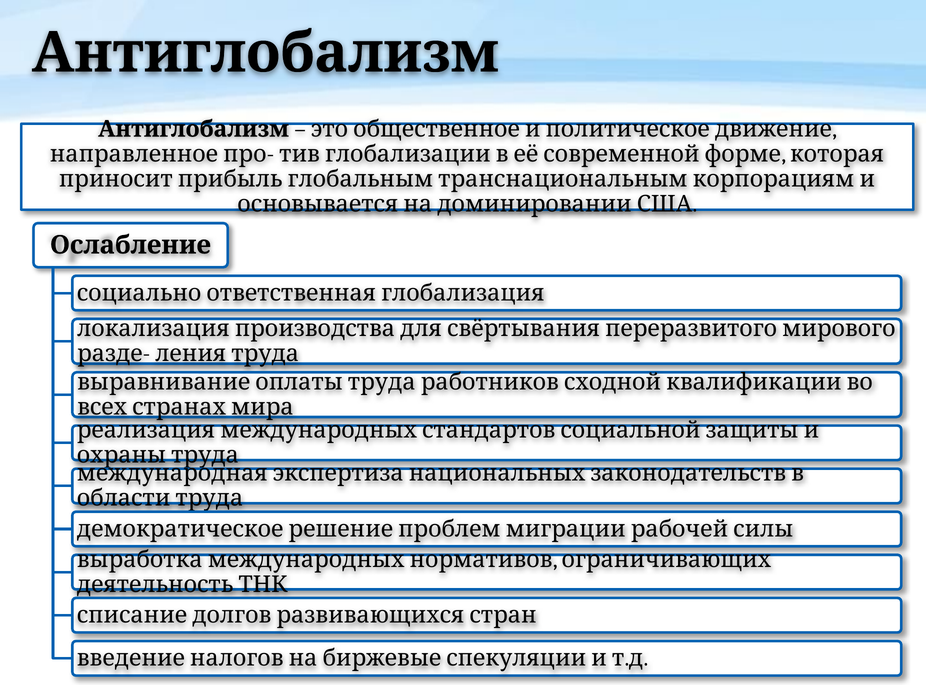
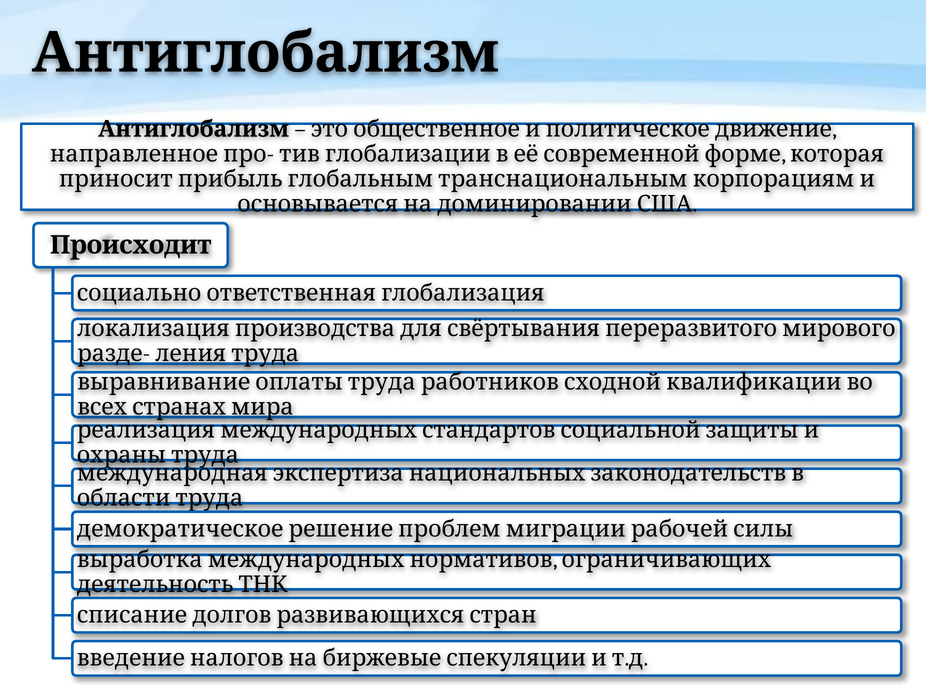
Ослабление: Ослабление -> Происходит
